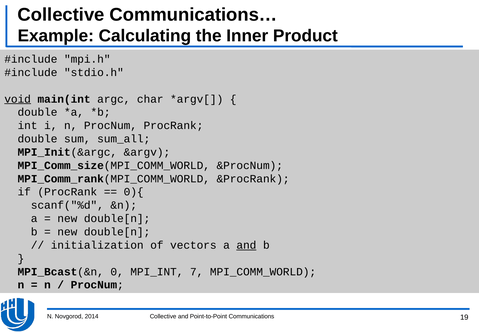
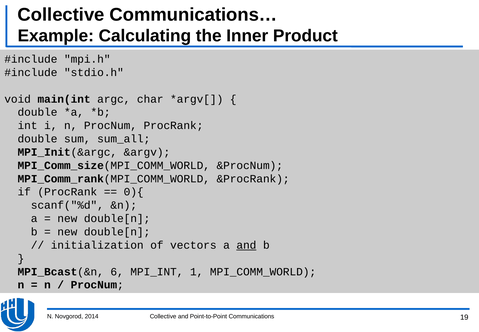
void underline: present -> none
0: 0 -> 6
7: 7 -> 1
